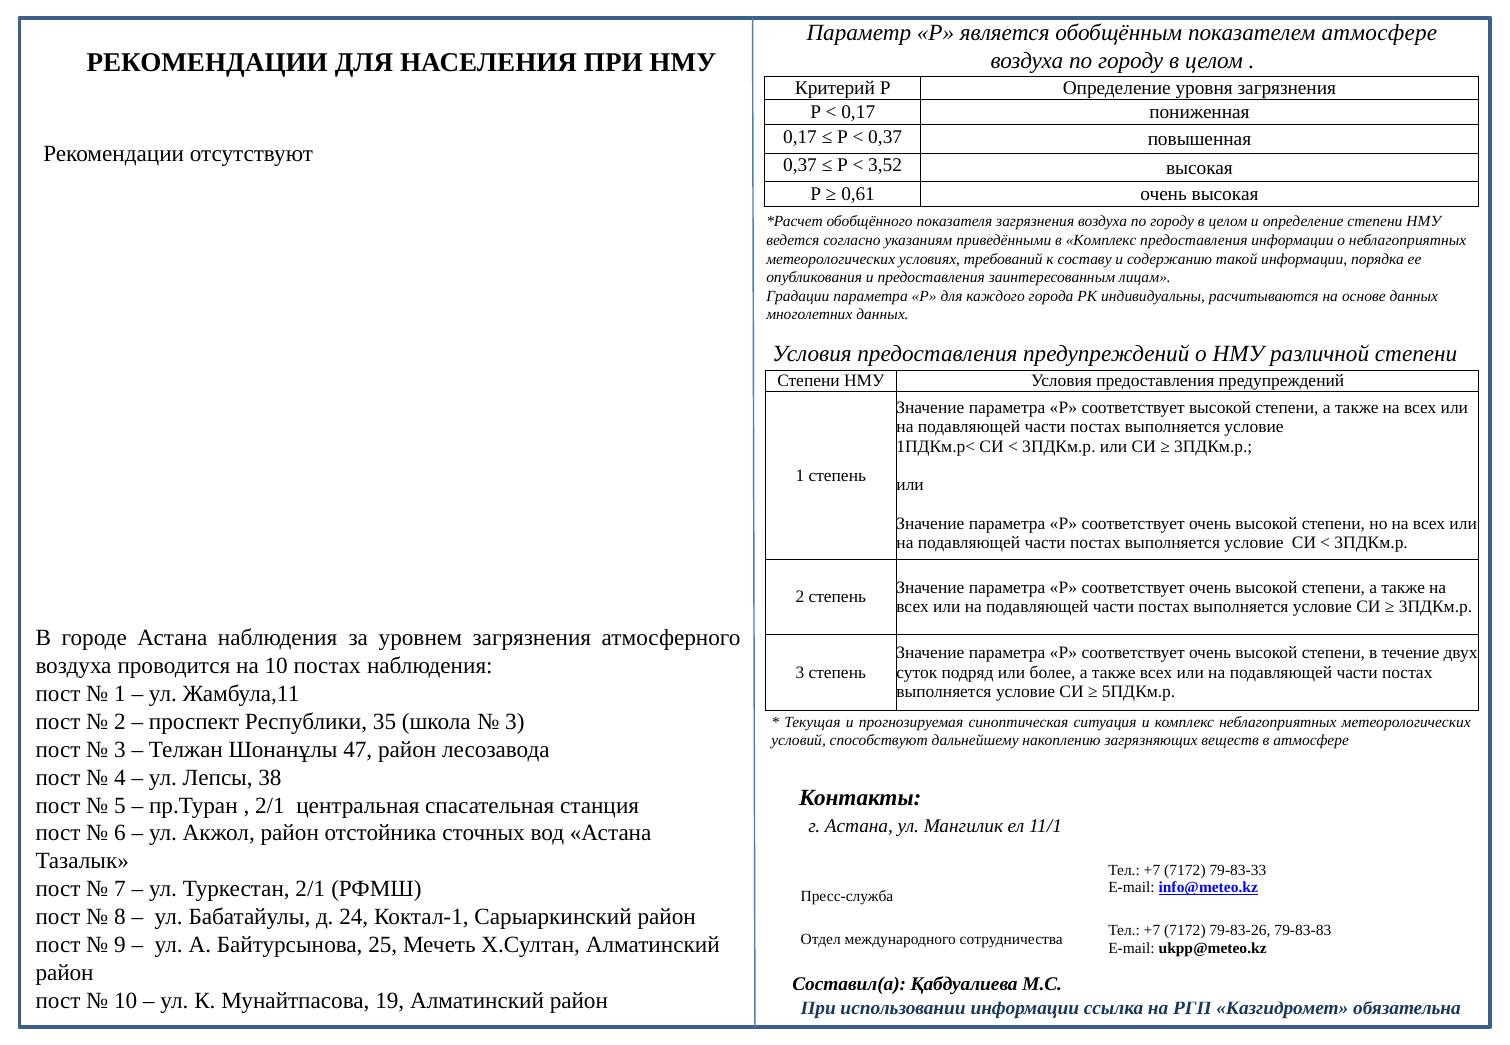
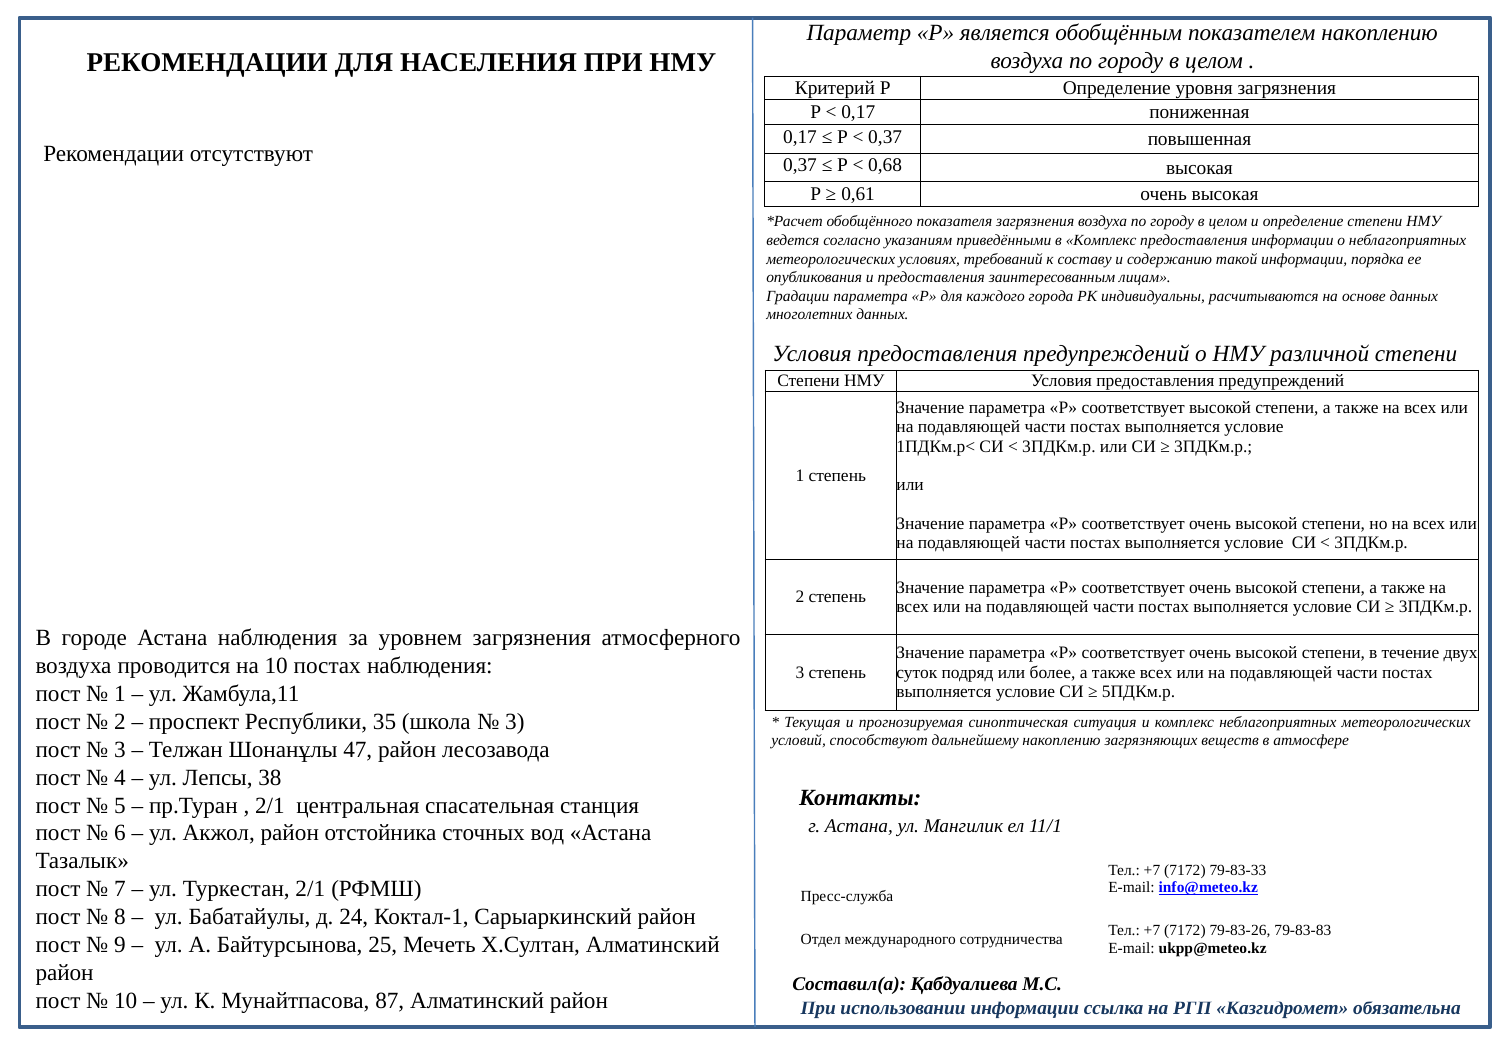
показателем атмосфере: атмосфере -> накоплению
3,52: 3,52 -> 0,68
19: 19 -> 87
